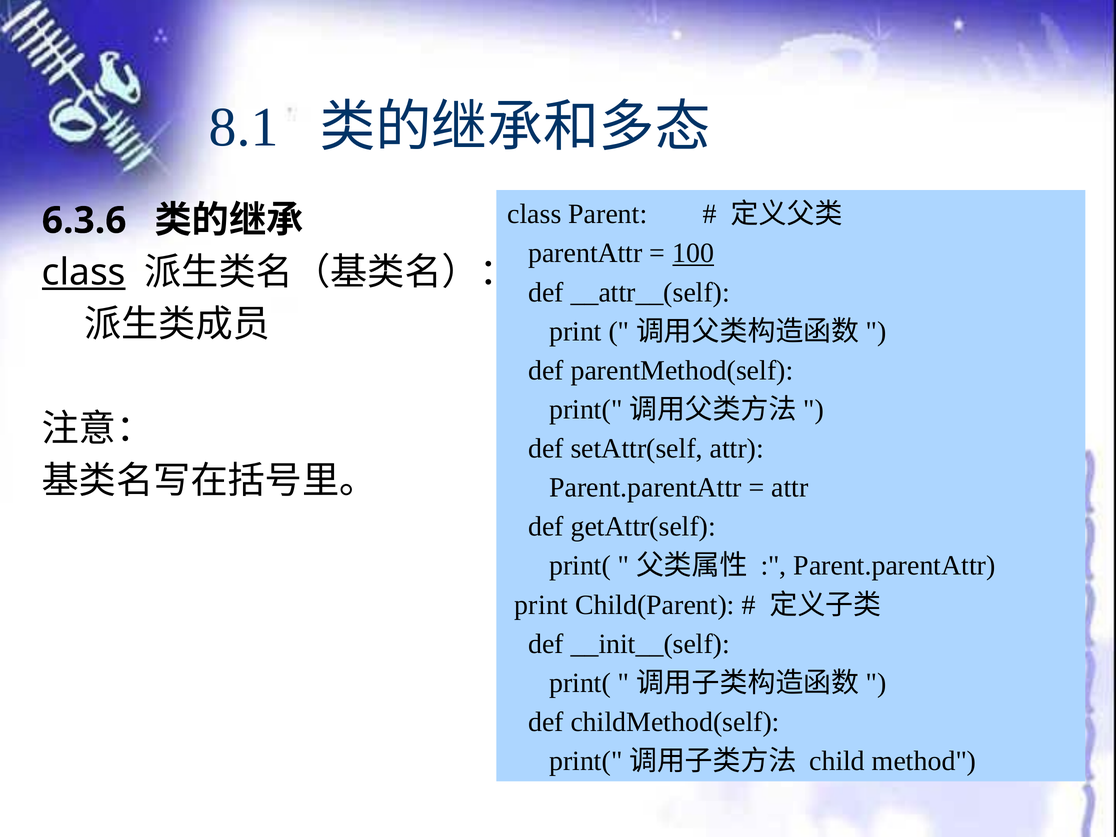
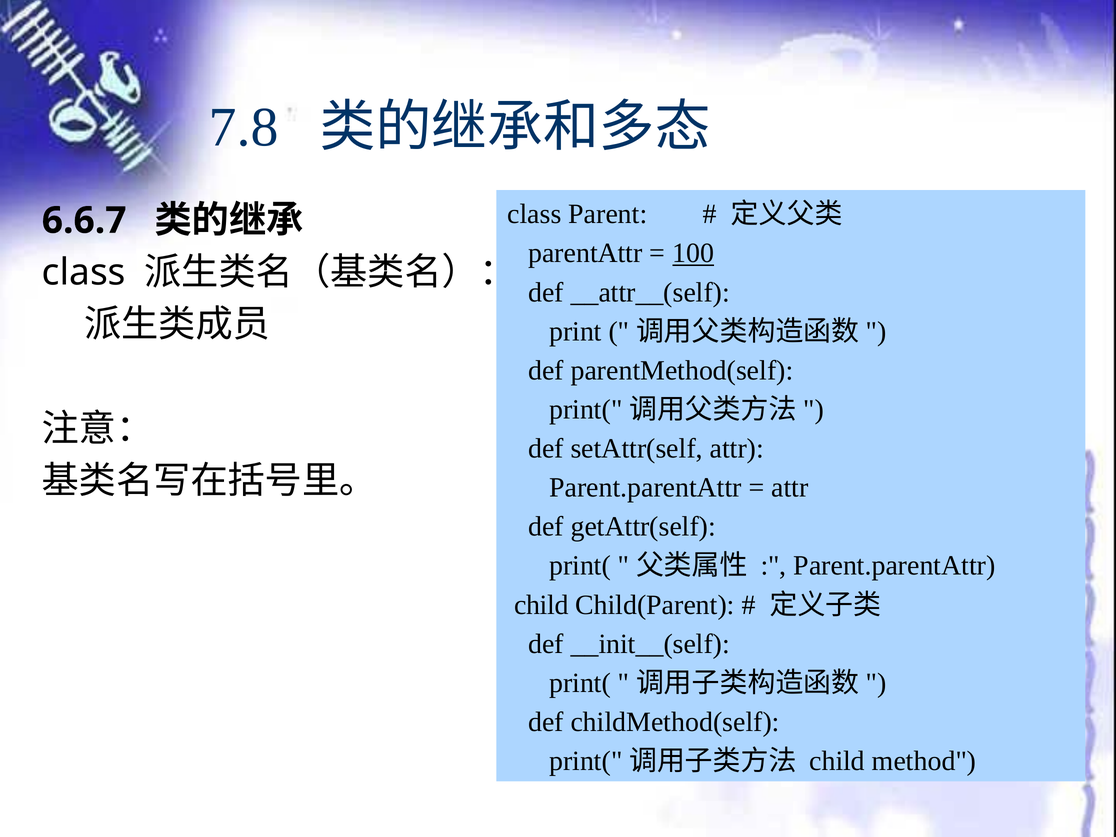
8.1: 8.1 -> 7.8
6.3.6: 6.3.6 -> 6.6.7
class at (84, 273) underline: present -> none
print at (541, 605): print -> child
